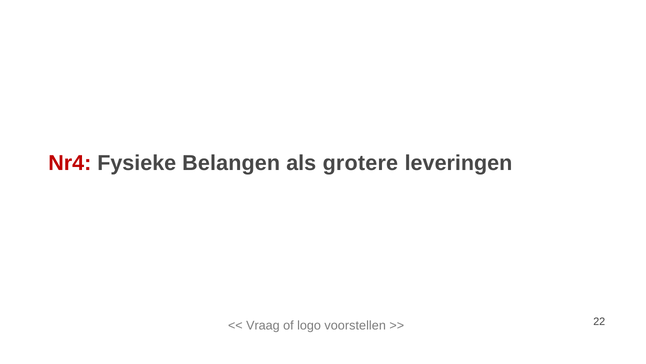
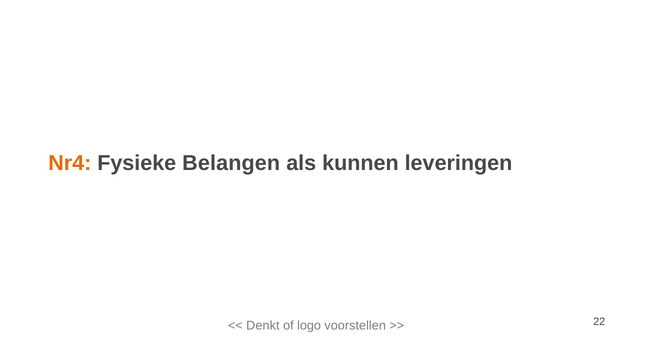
Nr4 colour: red -> orange
grotere: grotere -> kunnen
Vraag: Vraag -> Denkt
